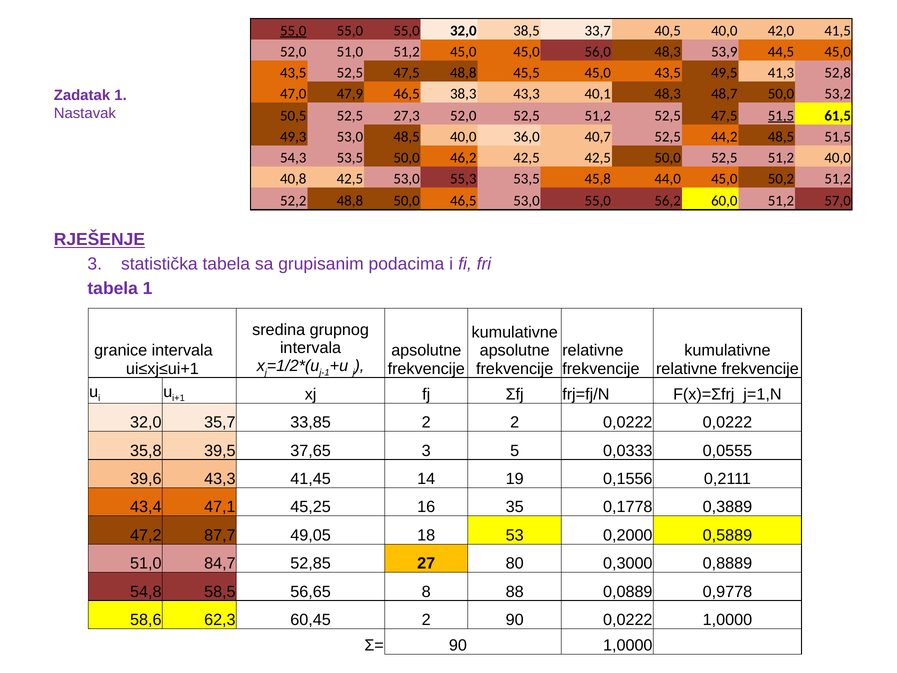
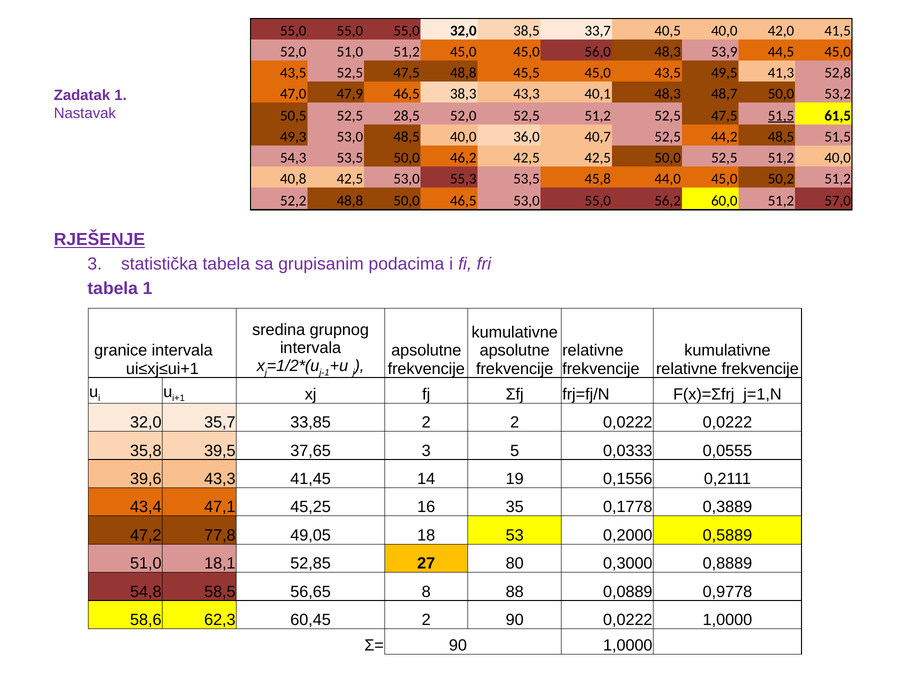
55,0 at (293, 31) underline: present -> none
27,3: 27,3 -> 28,5
87,7: 87,7 -> 77,8
84,7: 84,7 -> 18,1
